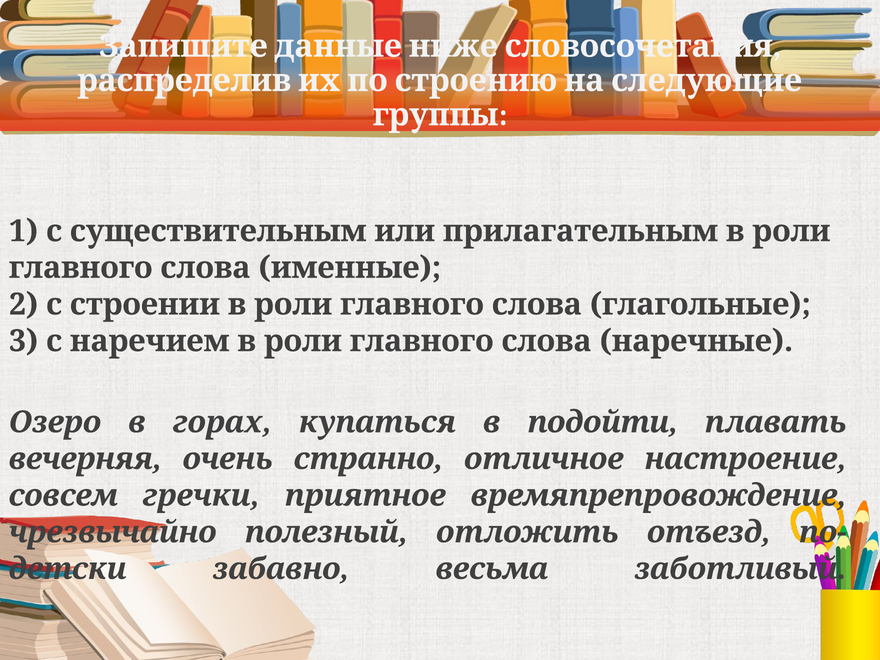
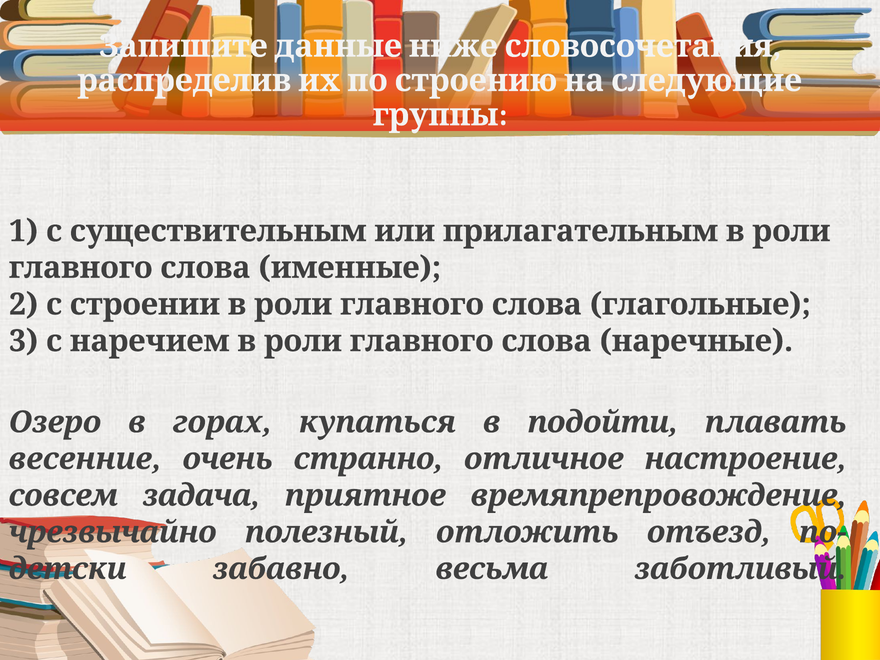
вечерняя: вечерняя -> весенние
гречки: гречки -> задача
